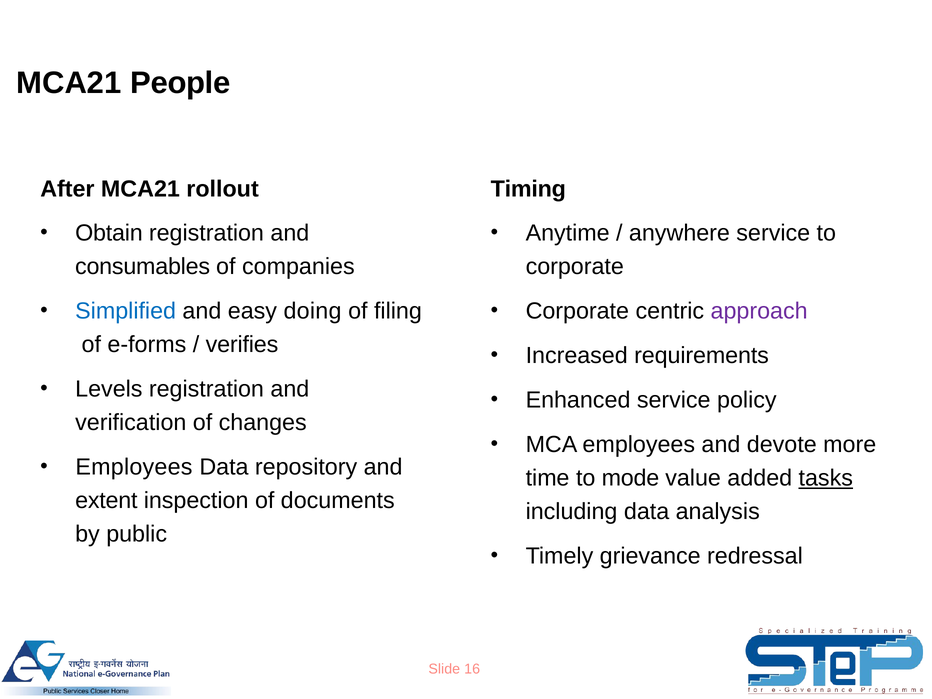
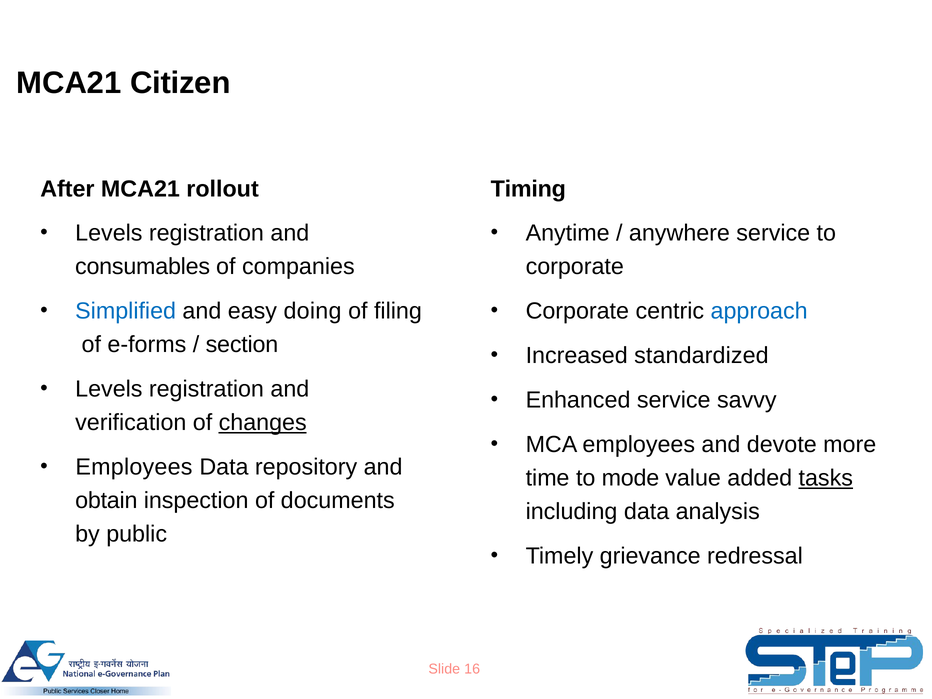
People: People -> Citizen
Obtain at (109, 233): Obtain -> Levels
approach colour: purple -> blue
verifies: verifies -> section
requirements: requirements -> standardized
policy: policy -> savvy
changes underline: none -> present
extent: extent -> obtain
